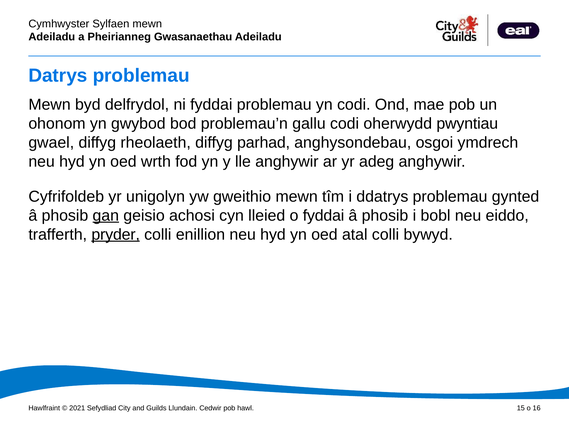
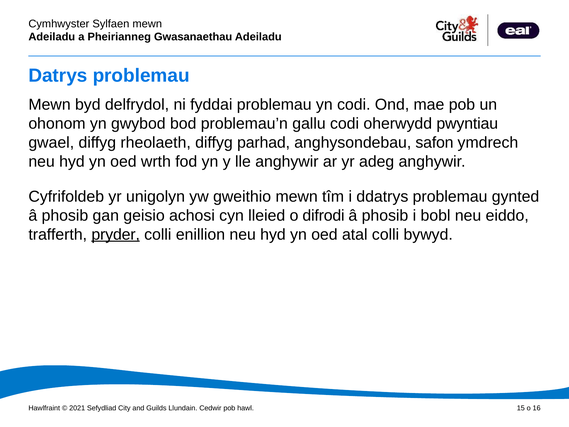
osgoi: osgoi -> safon
gan underline: present -> none
o fyddai: fyddai -> difrodi
